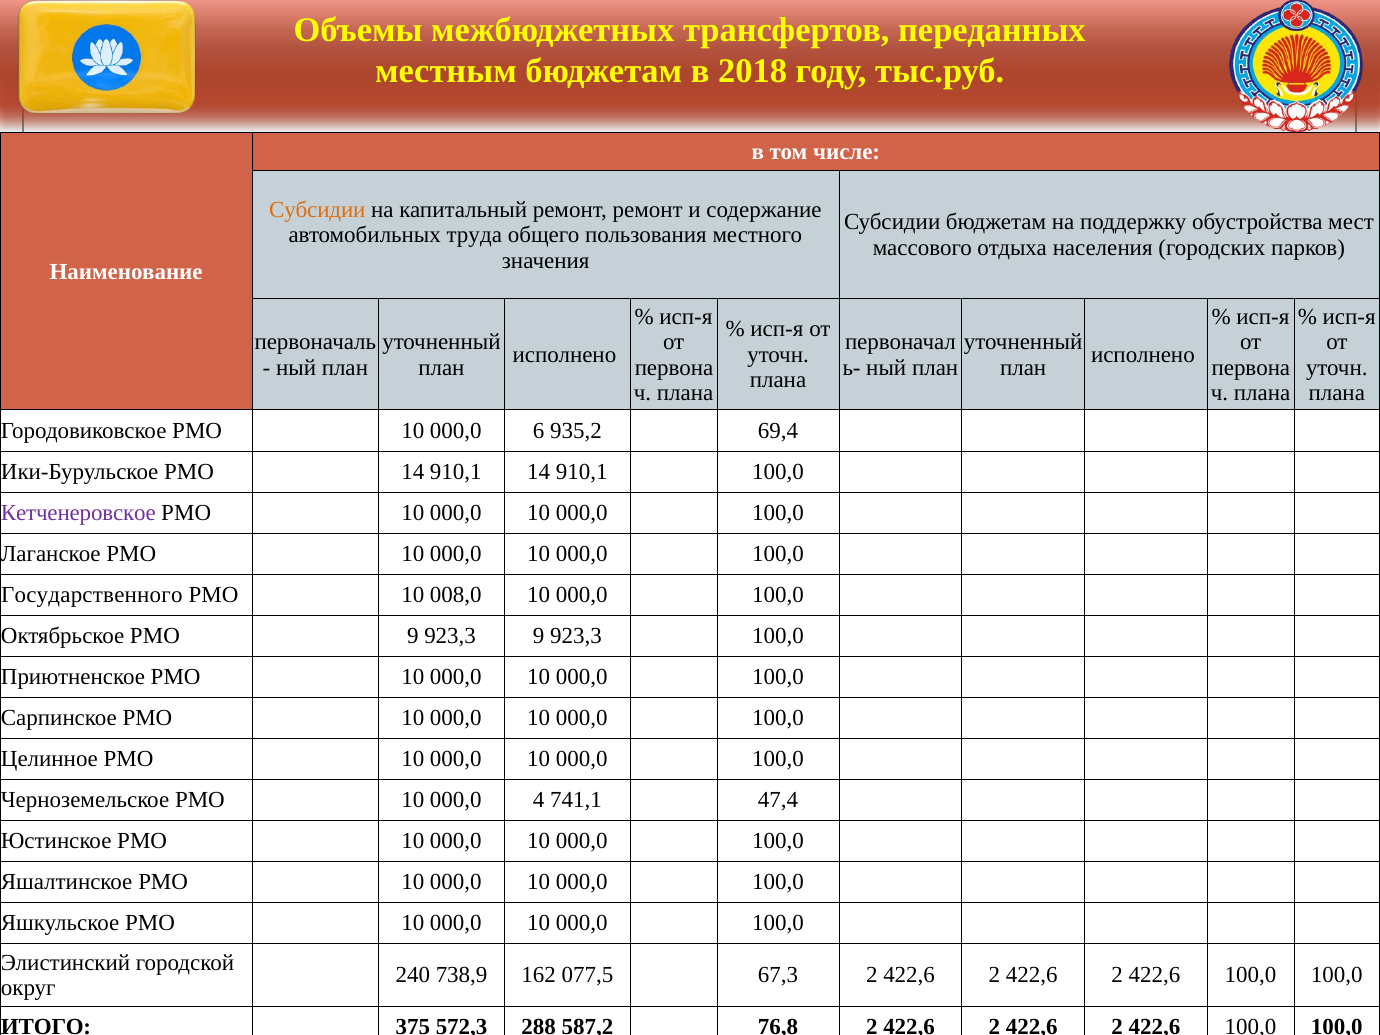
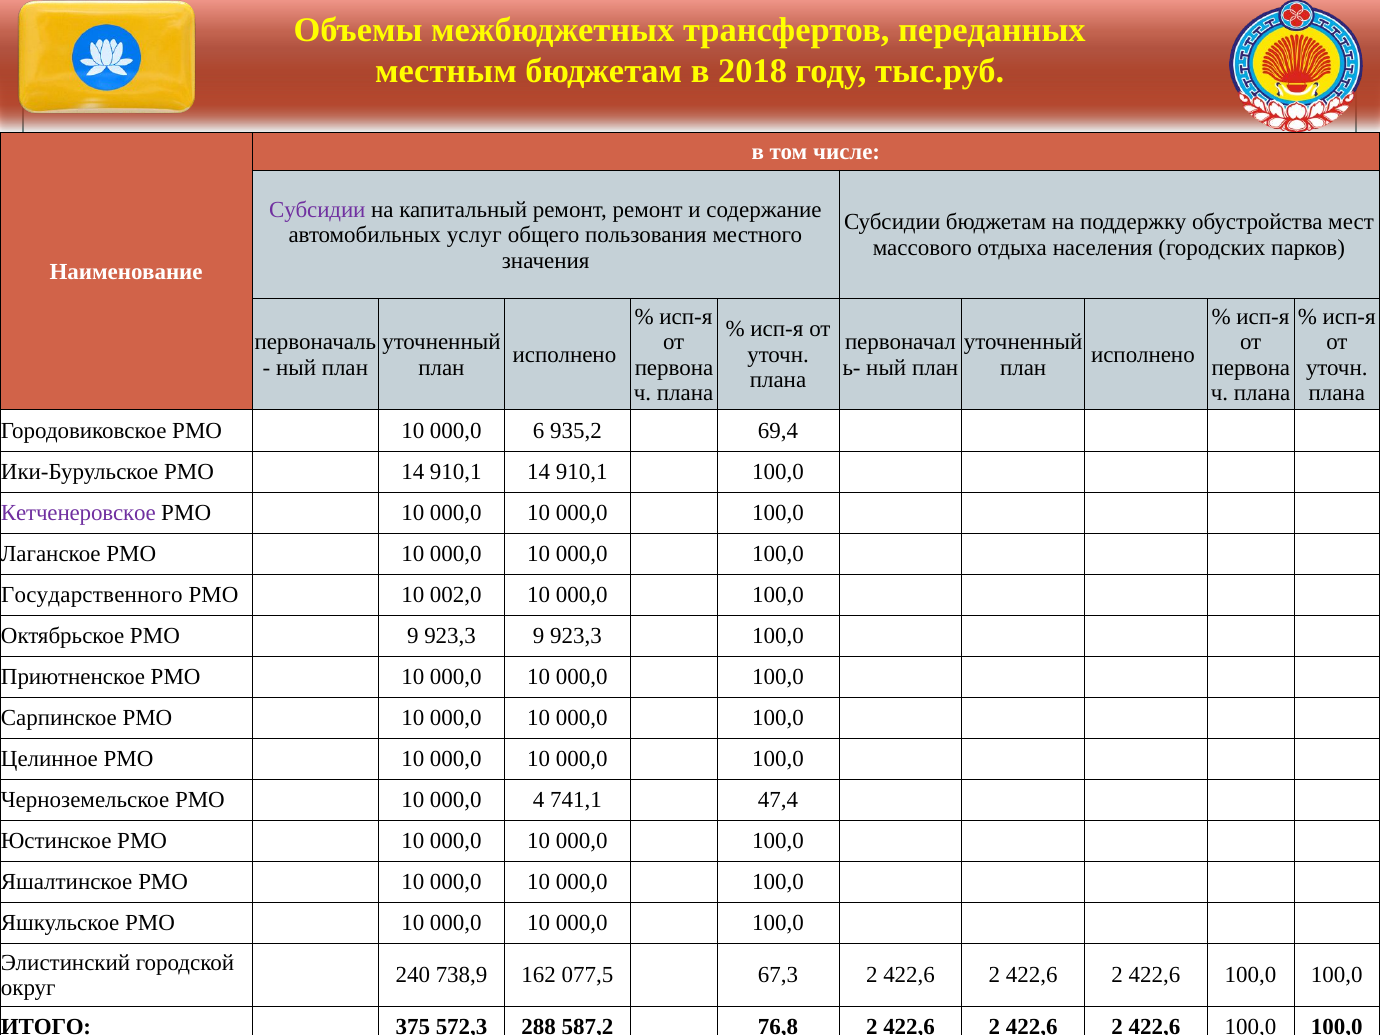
Субсидии at (317, 209) colour: orange -> purple
труда: труда -> услуг
008,0: 008,0 -> 002,0
